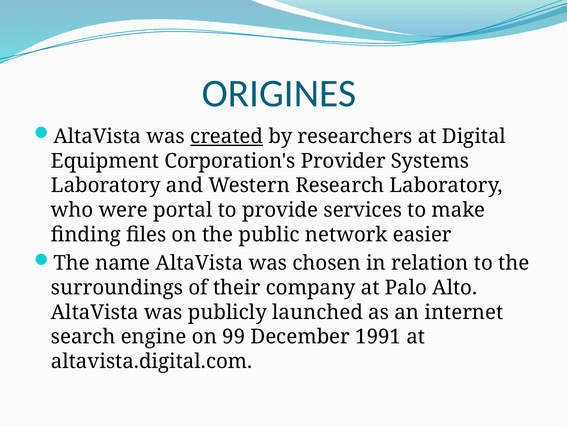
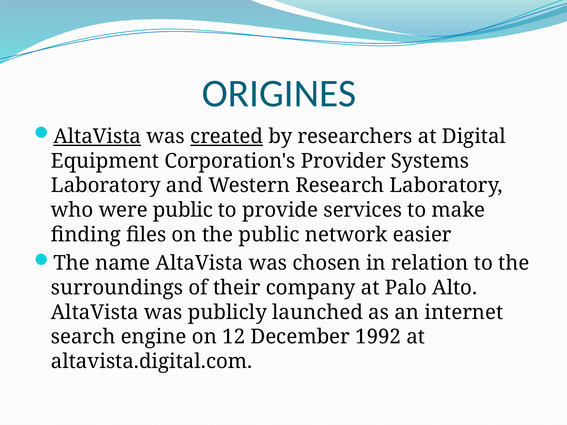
AltaVista at (97, 137) underline: none -> present
were portal: portal -> public
99: 99 -> 12
1991: 1991 -> 1992
